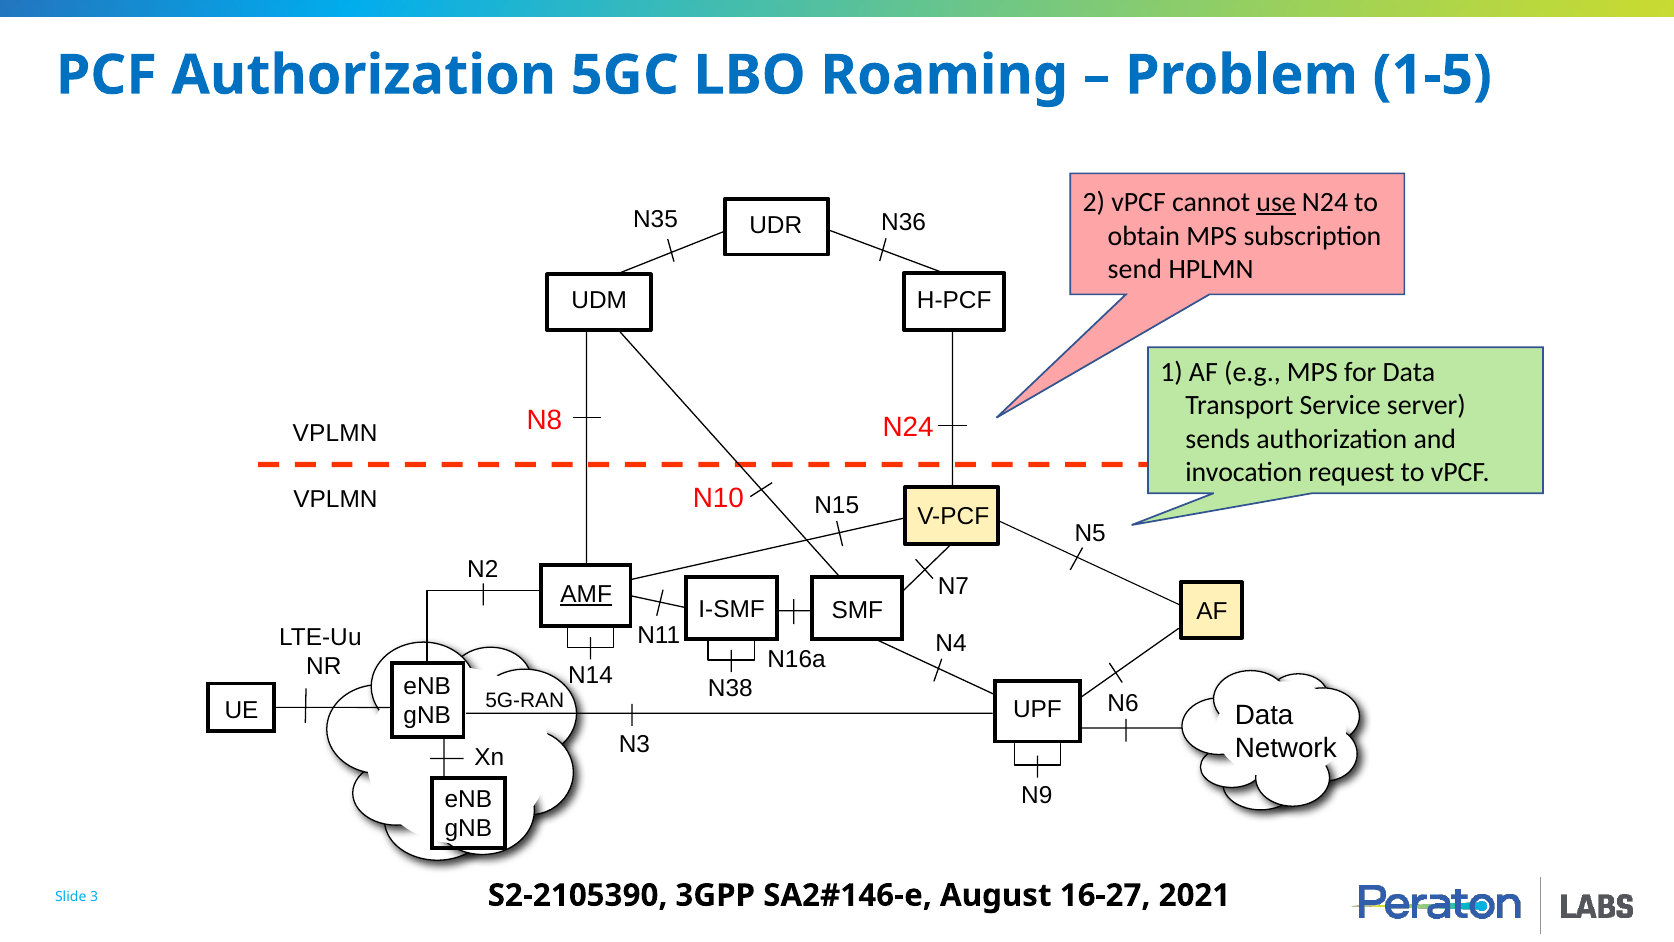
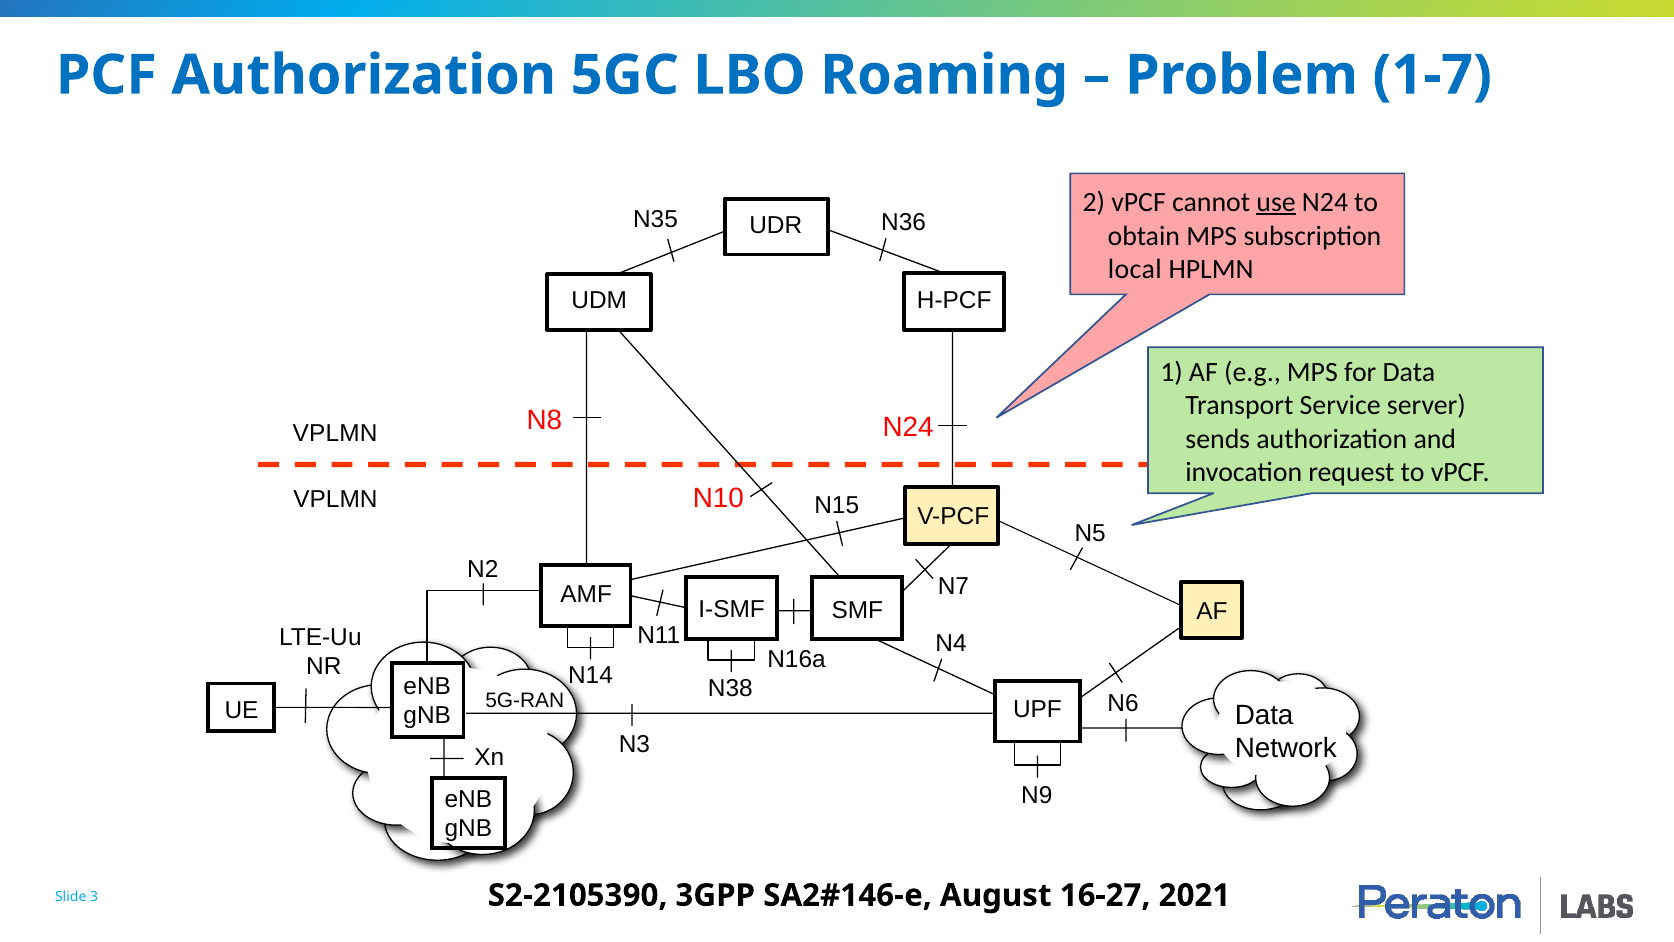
1-5: 1-5 -> 1-7
send: send -> local
AMF underline: present -> none
